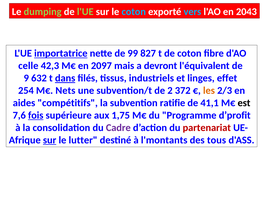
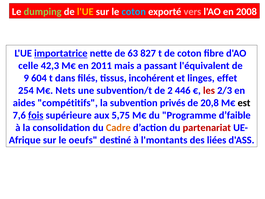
l'UE at (85, 12) colour: light green -> yellow
vers colour: light blue -> pink
2043: 2043 -> 2008
99: 99 -> 63
2097: 2097 -> 2011
devront: devront -> passant
632: 632 -> 604
dans underline: present -> none
industriels: industriels -> incohérent
372: 372 -> 446
les colour: orange -> red
ratifie: ratifie -> privés
41,1: 41,1 -> 20,8
1,75: 1,75 -> 5,75
d’profit: d’profit -> d’faible
Cadre colour: purple -> orange
sur at (50, 140) underline: present -> none
lutter: lutter -> oeufs
tous: tous -> liées
